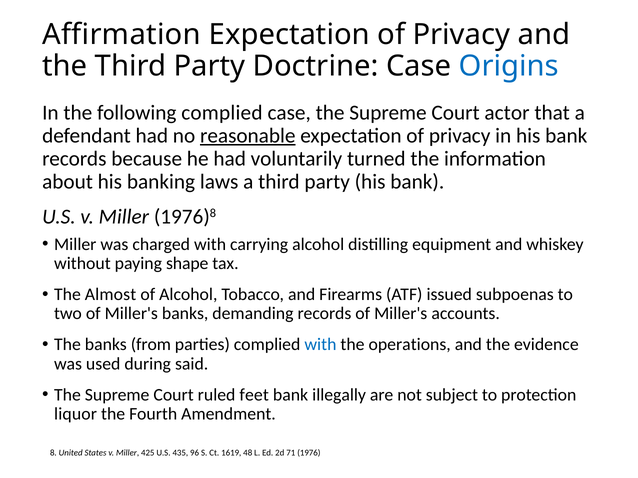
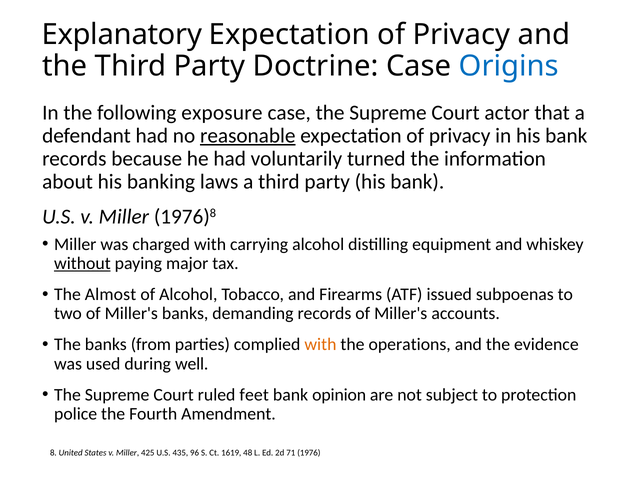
Affirmation: Affirmation -> Explanatory
following complied: complied -> exposure
without underline: none -> present
shape: shape -> major
with at (320, 345) colour: blue -> orange
said: said -> well
illegally: illegally -> opinion
liquor: liquor -> police
